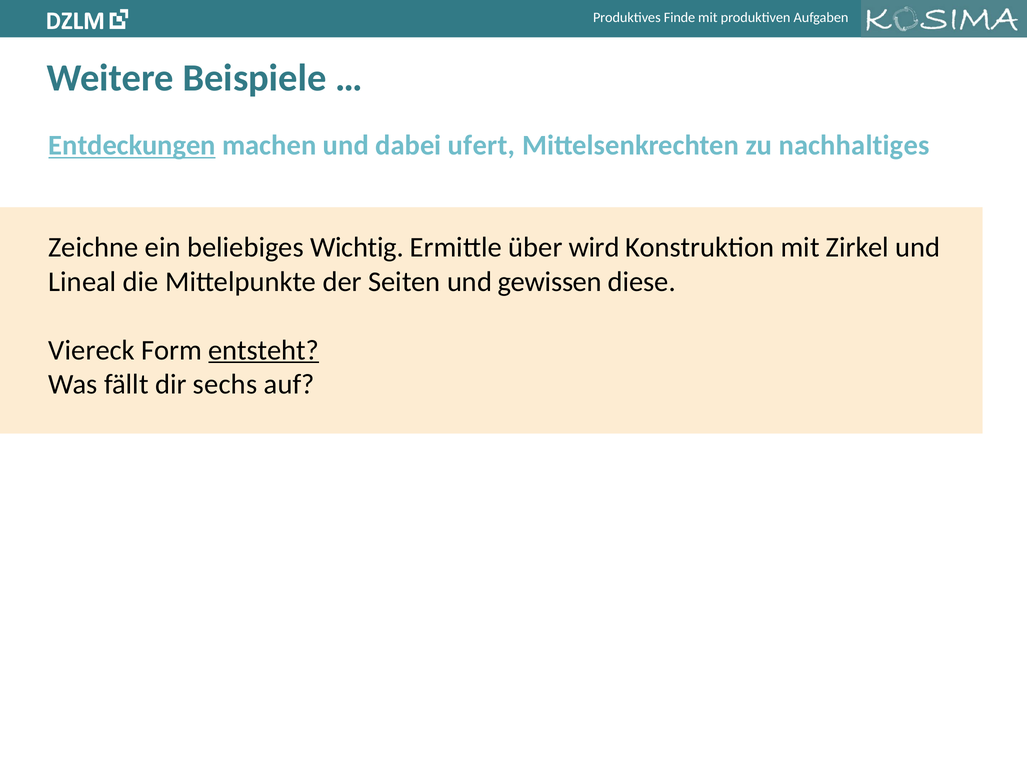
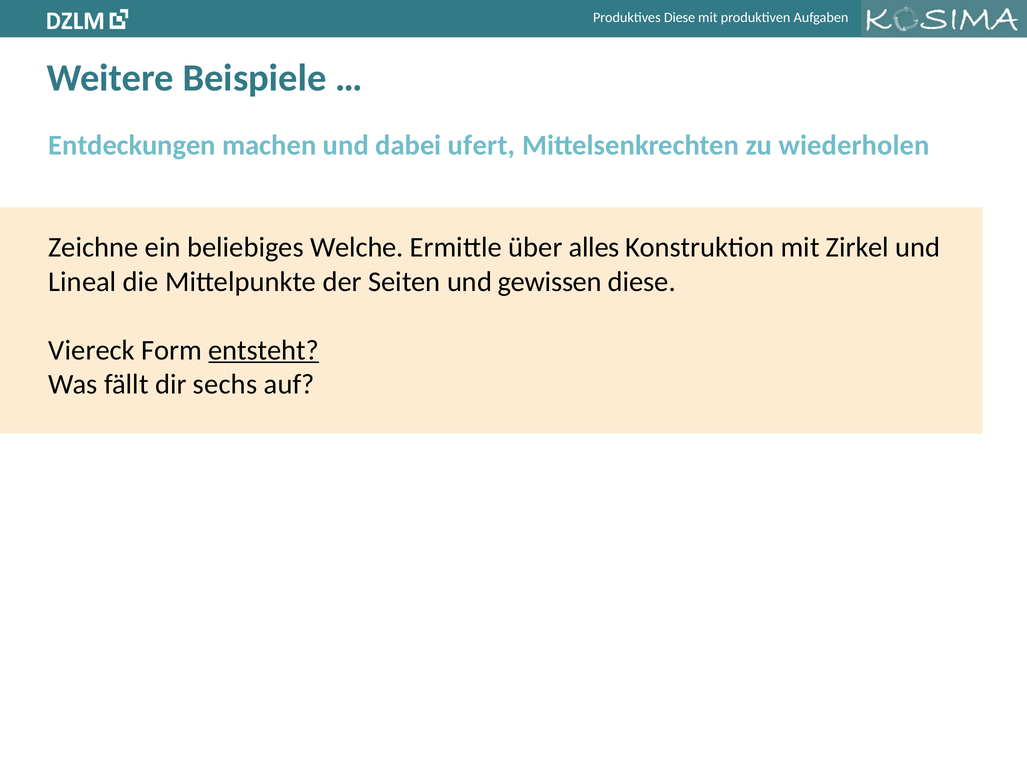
Finde at (680, 18): Finde -> Diese
Entdeckungen underline: present -> none
nachhaltiges: nachhaltiges -> wiederholen
Wichtig: Wichtig -> Welche
wird: wird -> alles
